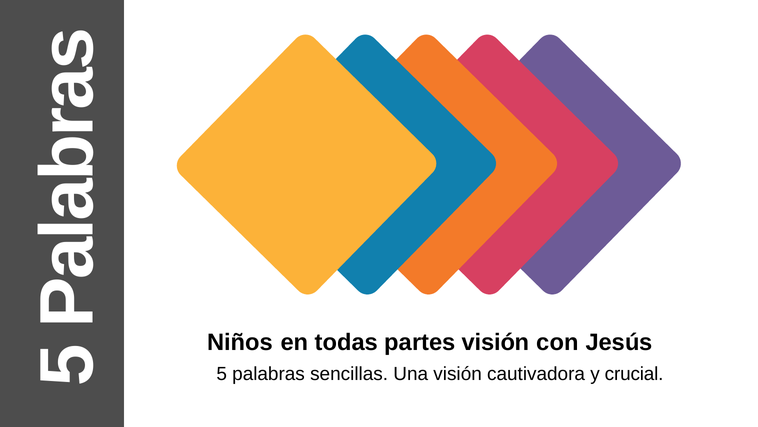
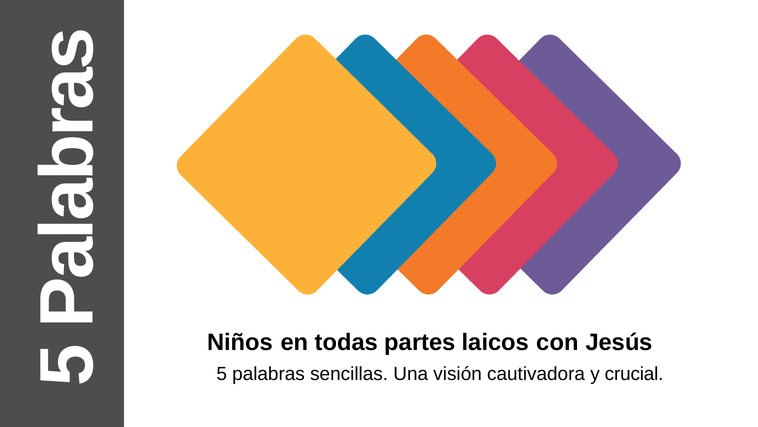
partes visión: visión -> laicos
